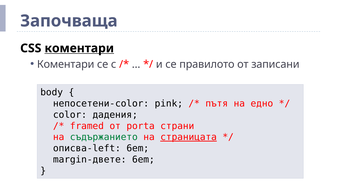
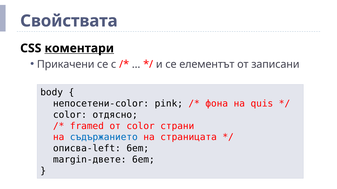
Започваща: Започваща -> Свойствата
Коментари at (66, 64): Коментари -> Прикачени
правилото: правилото -> елементът
пътя: пътя -> фона
едно: едно -> quis
дадения: дадения -> отдясно
от porta: porta -> color
съдържанието colour: green -> blue
страницата underline: present -> none
